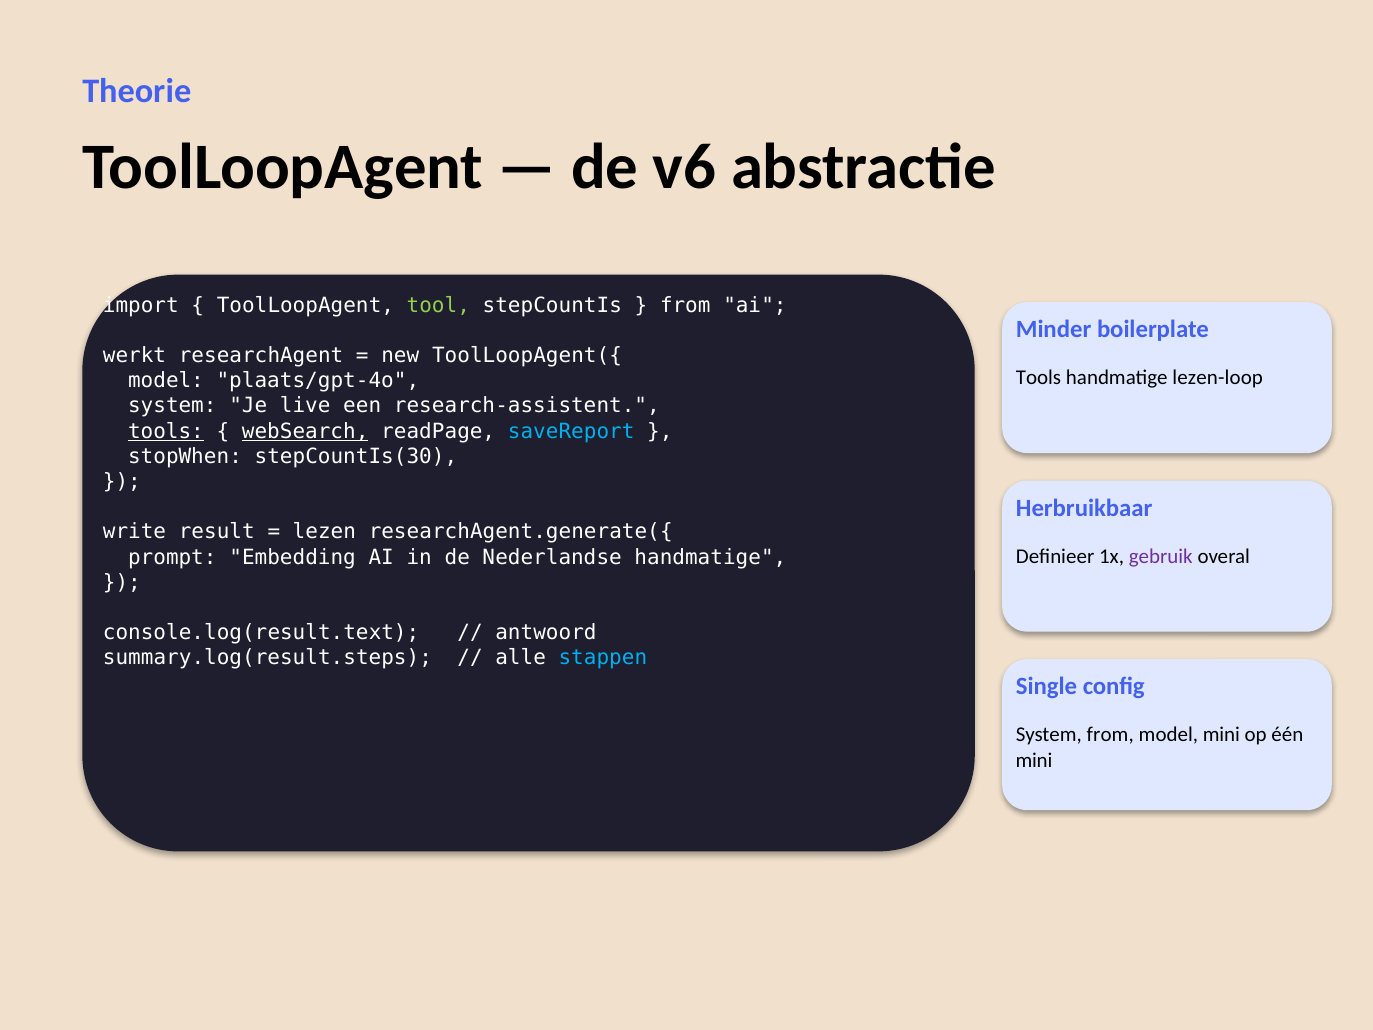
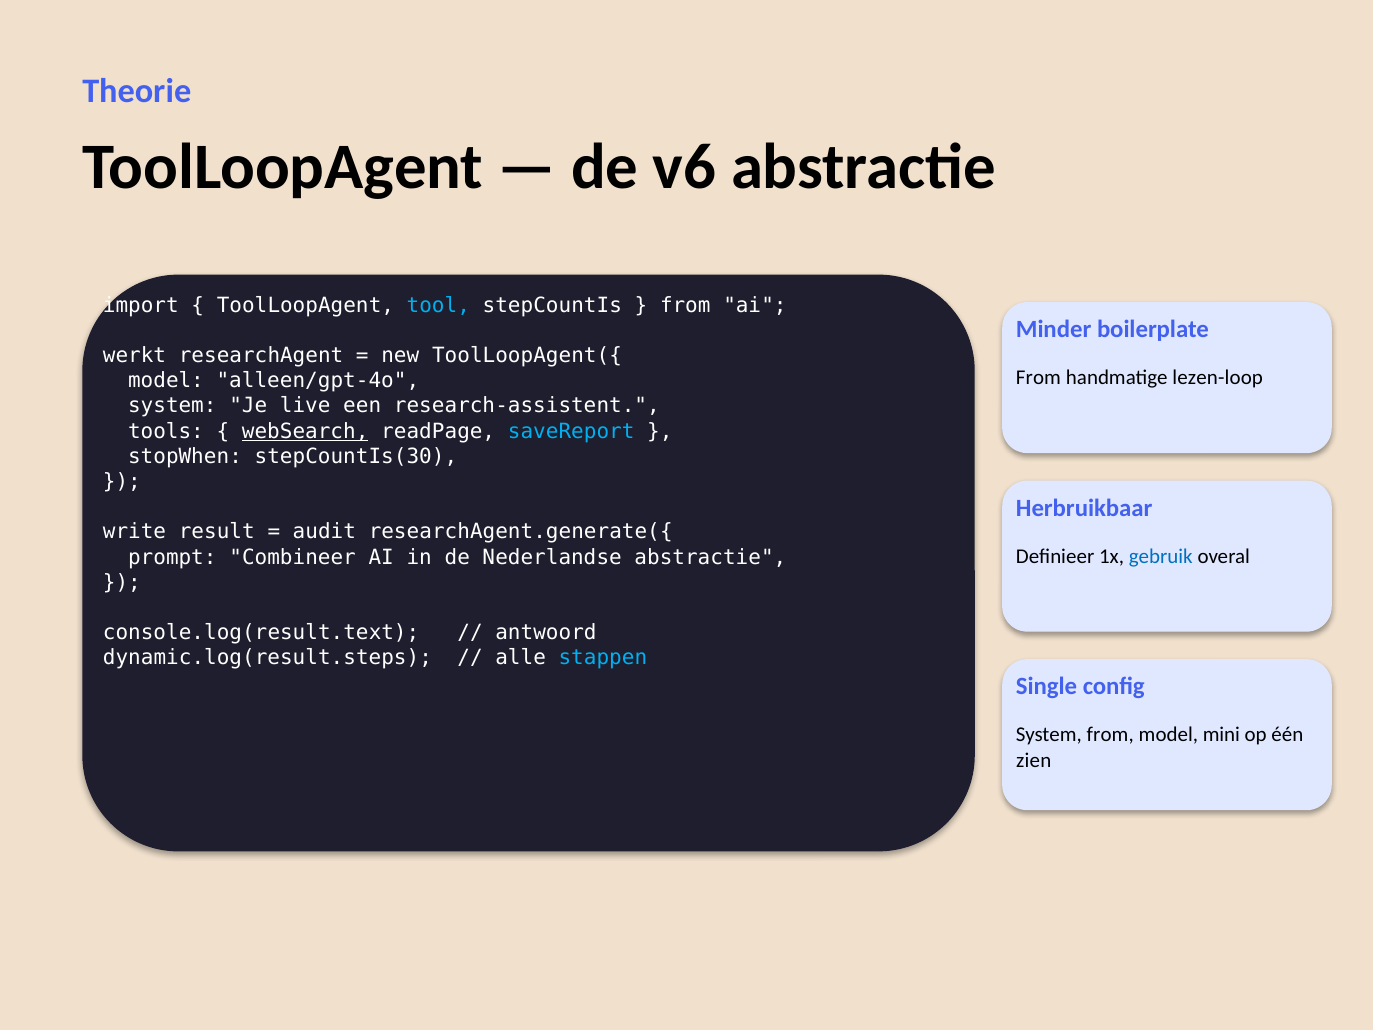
tool colour: light green -> light blue
Tools at (1039, 378): Tools -> From
plaats/gpt-4o: plaats/gpt-4o -> alleen/gpt-4o
tools at (166, 431) underline: present -> none
lezen: lezen -> audit
Embedding: Embedding -> Combineer
Nederlandse handmatige: handmatige -> abstractie
gebruik colour: purple -> blue
summary.log(result.steps: summary.log(result.steps -> dynamic.log(result.steps
mini at (1034, 760): mini -> zien
